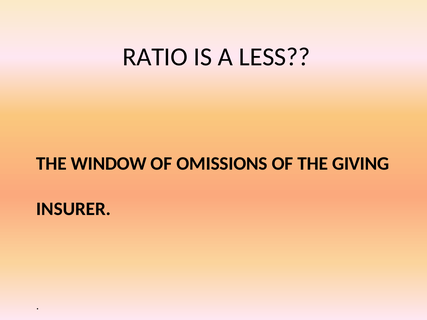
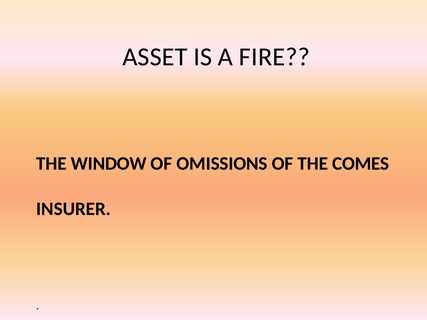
RATIO: RATIO -> ASSET
LESS: LESS -> FIRE
GIVING: GIVING -> COMES
